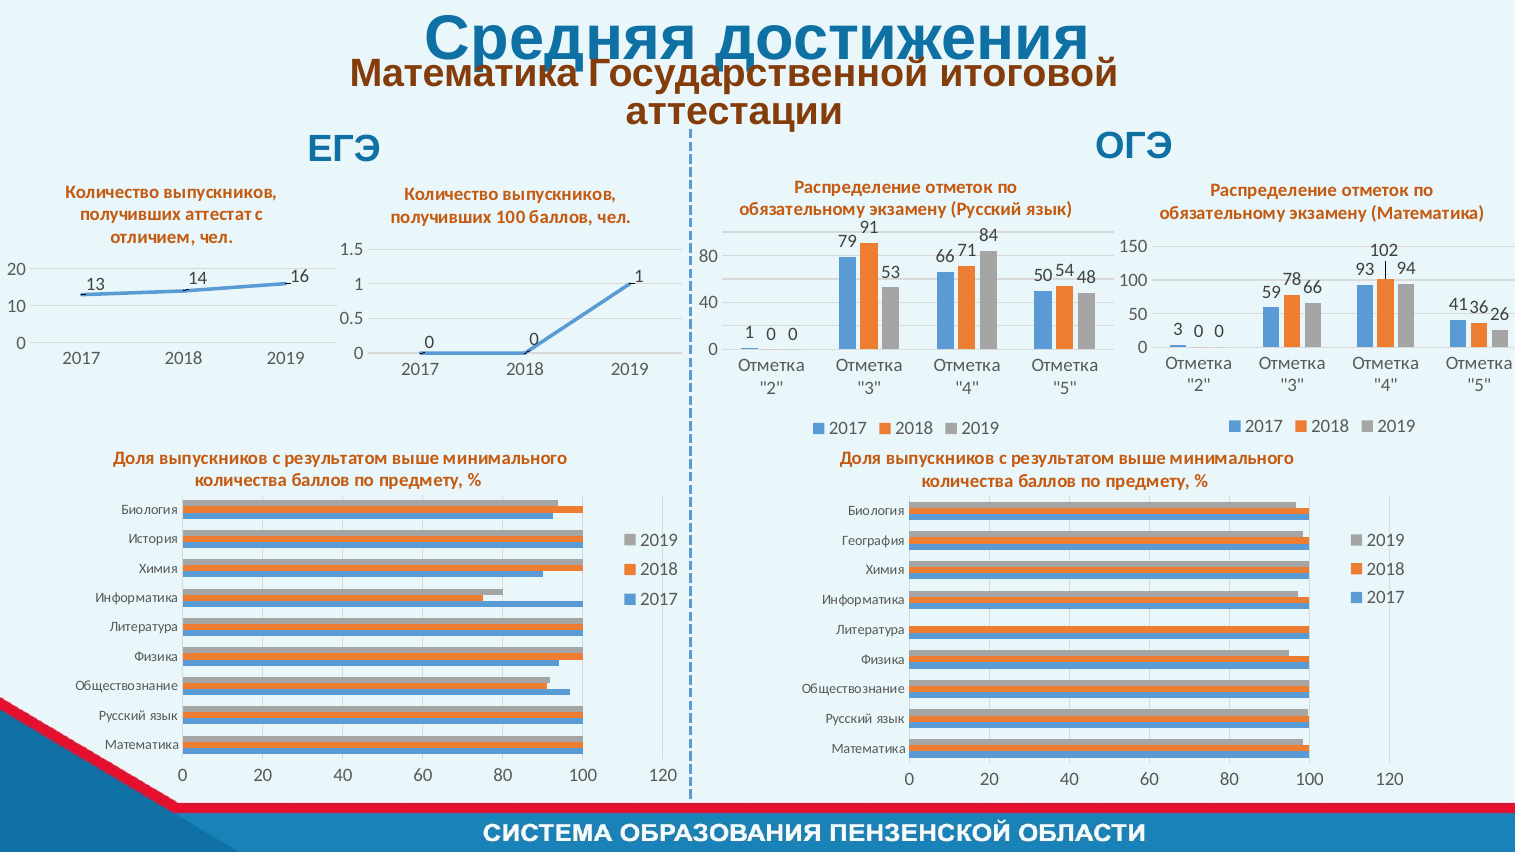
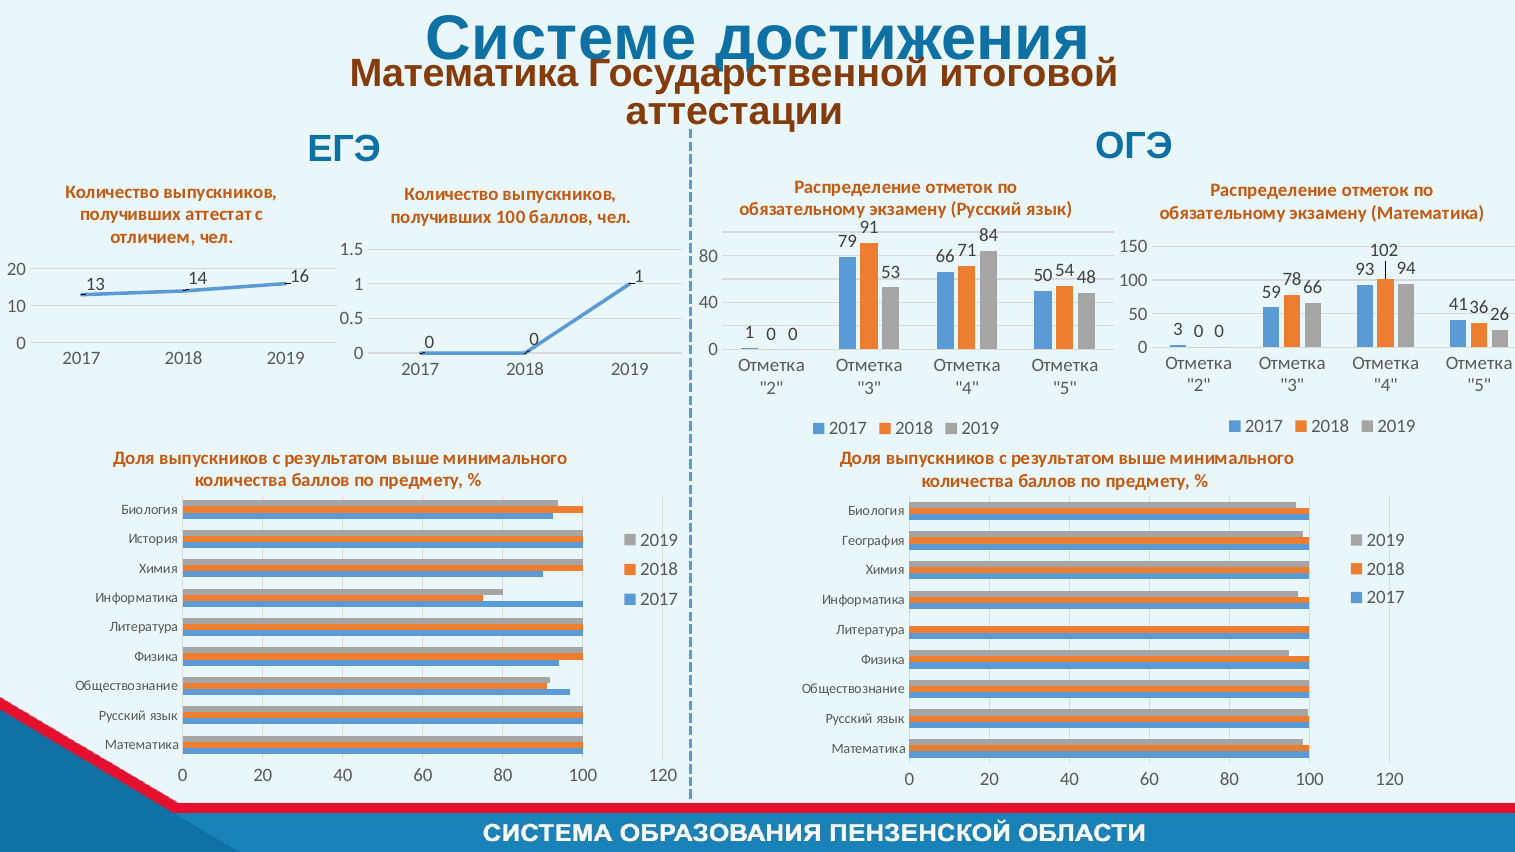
Средняя: Средняя -> Системе
